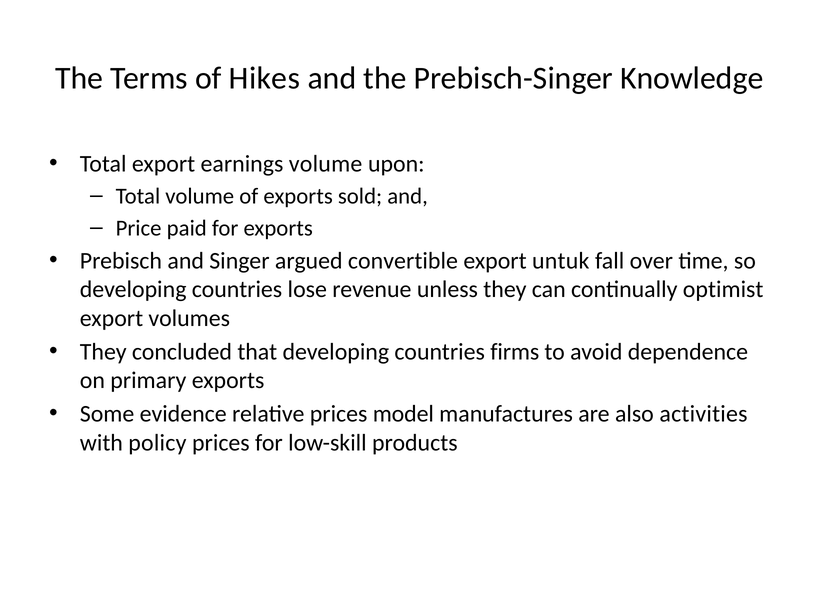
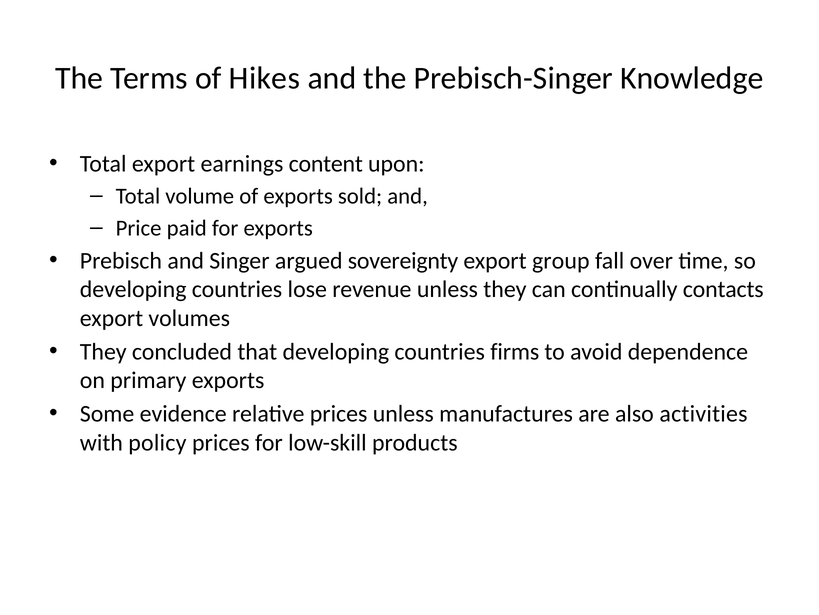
earnings volume: volume -> content
convertible: convertible -> sovereignty
untuk: untuk -> group
optimist: optimist -> contacts
prices model: model -> unless
